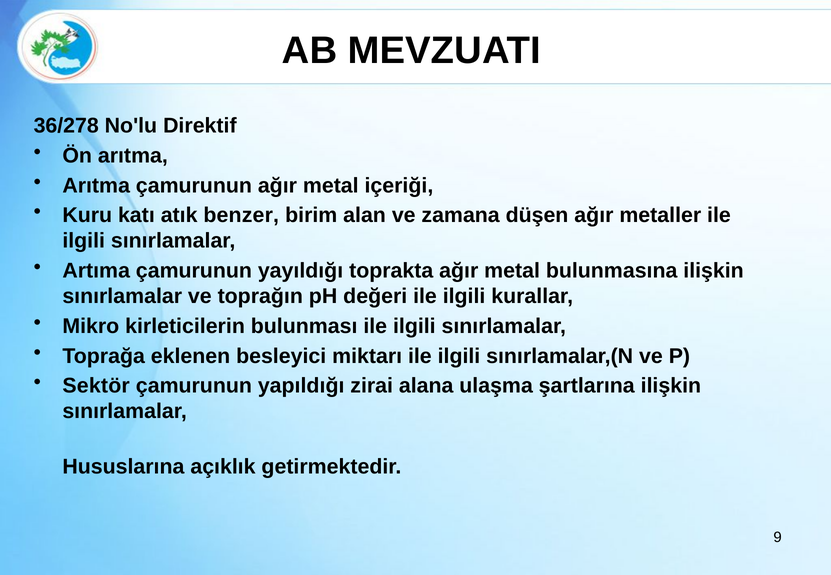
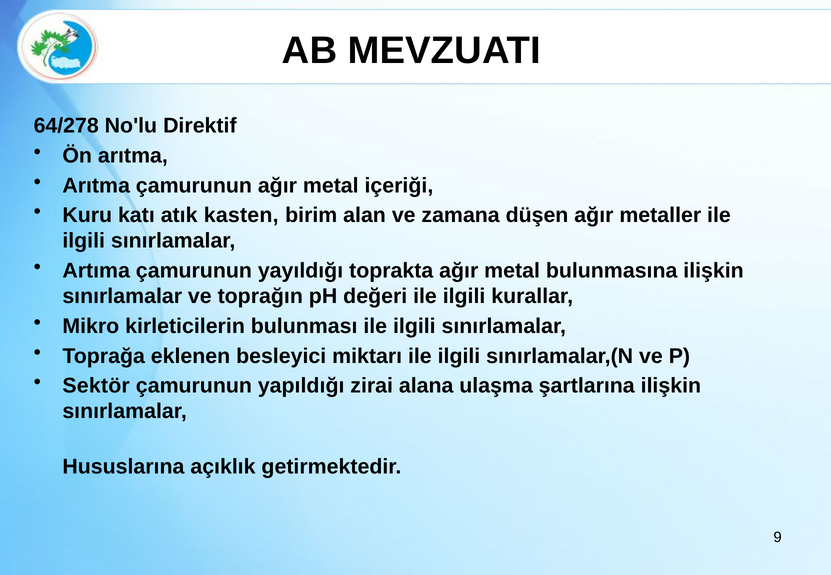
36/278: 36/278 -> 64/278
benzer: benzer -> kasten
